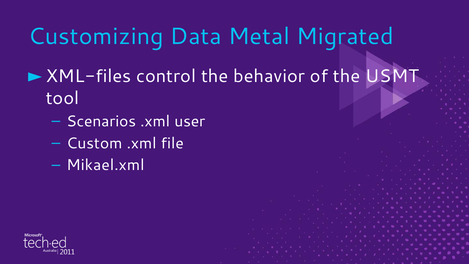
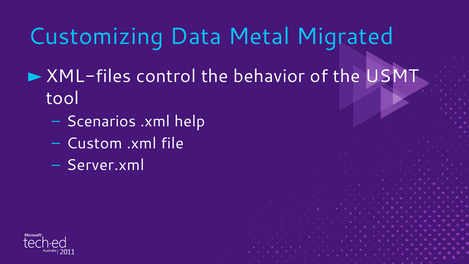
user: user -> help
Mikael.xml: Mikael.xml -> Server.xml
